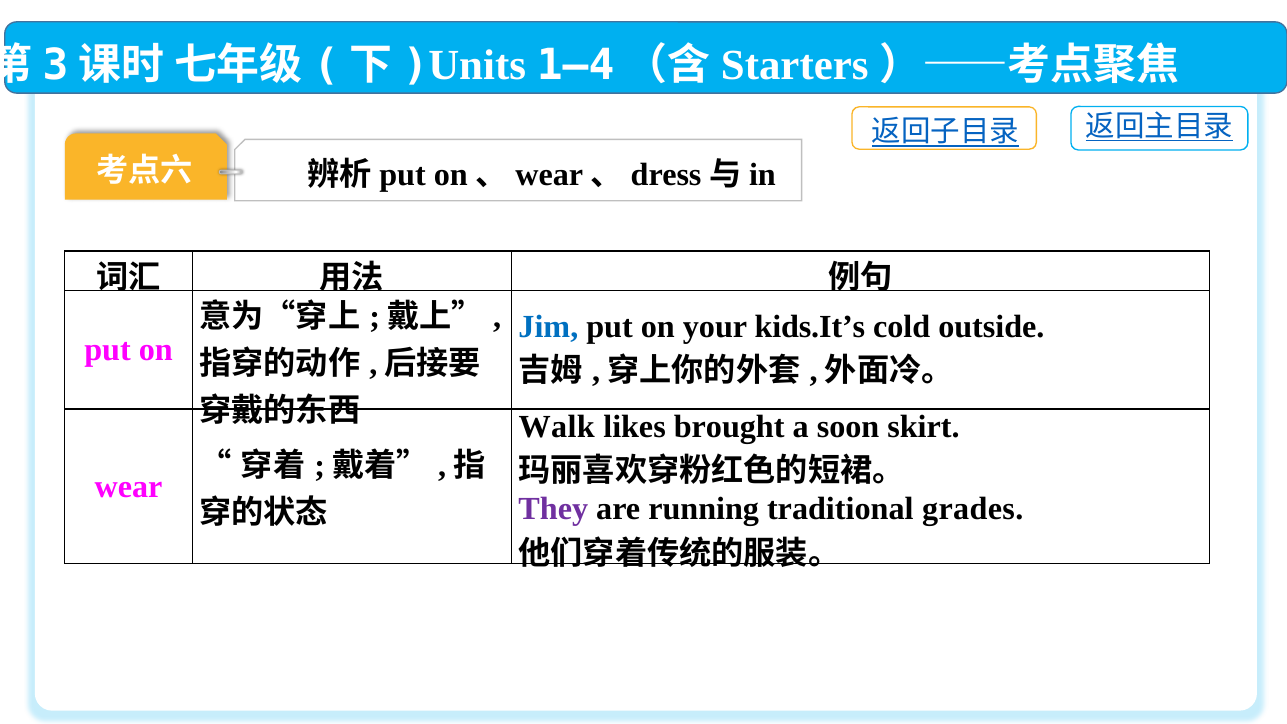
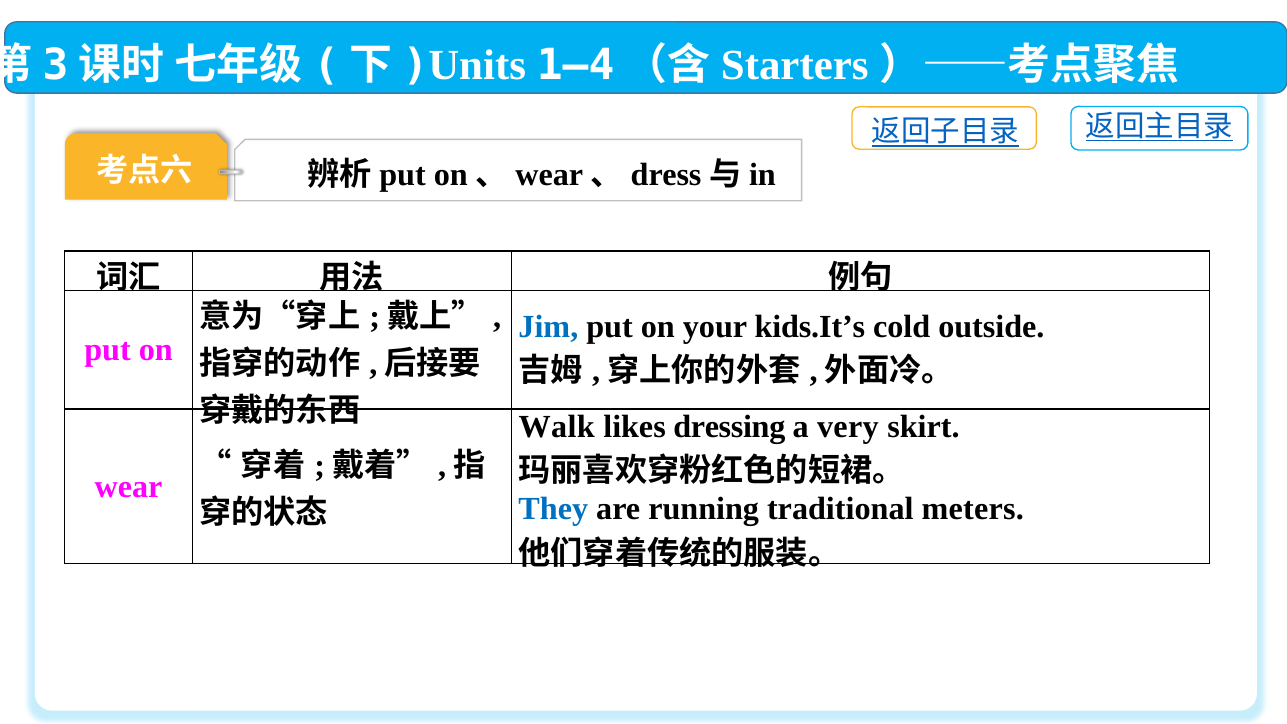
brought: brought -> dressing
soon: soon -> very
They colour: purple -> blue
grades: grades -> meters
